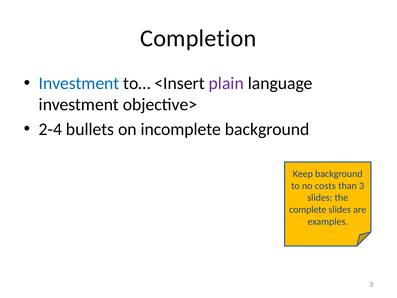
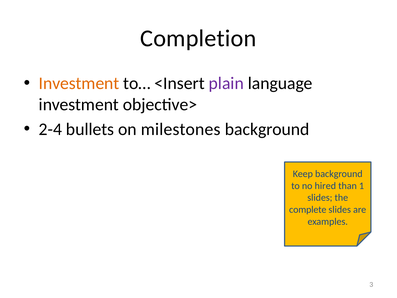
Investment at (79, 83) colour: blue -> orange
incomplete: incomplete -> milestones
costs: costs -> hired
than 3: 3 -> 1
